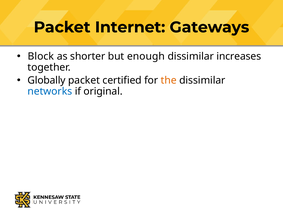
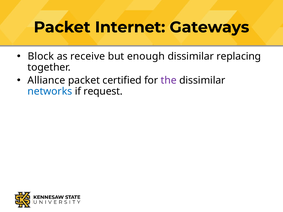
shorter: shorter -> receive
increases: increases -> replacing
Globally: Globally -> Alliance
the colour: orange -> purple
original: original -> request
